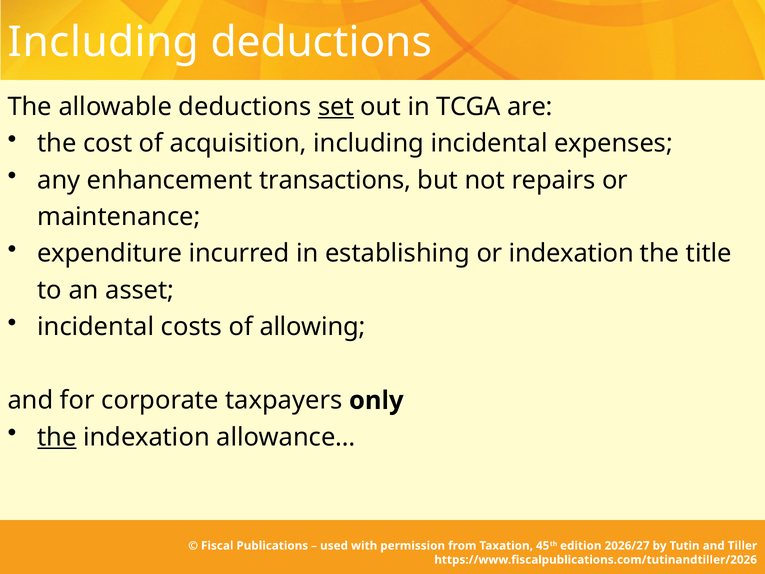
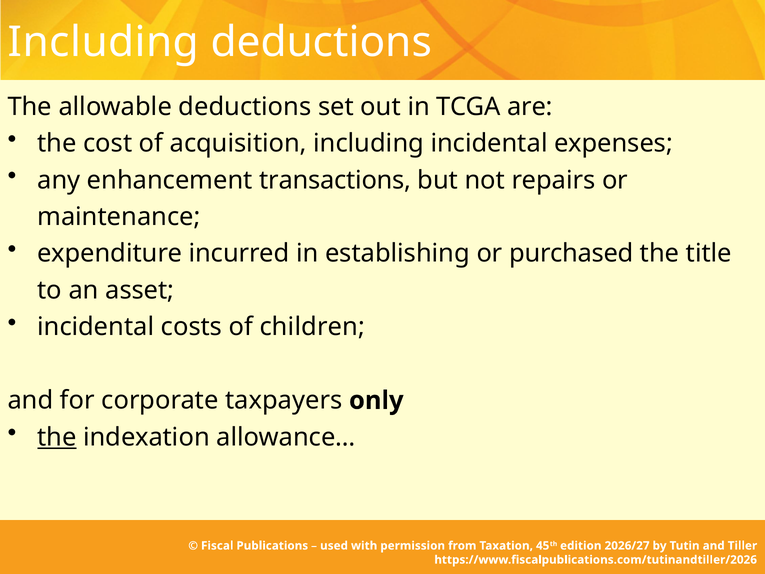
set underline: present -> none
or indexation: indexation -> purchased
allowing: allowing -> children
